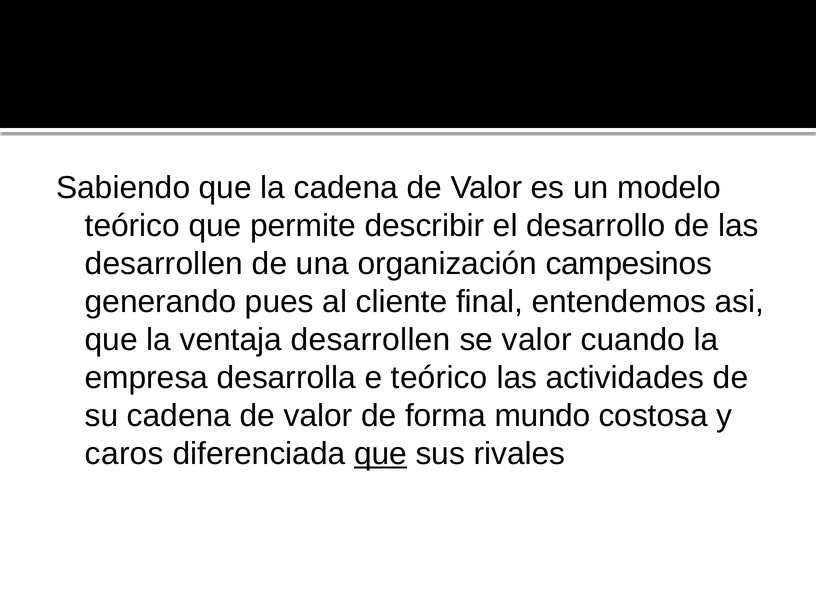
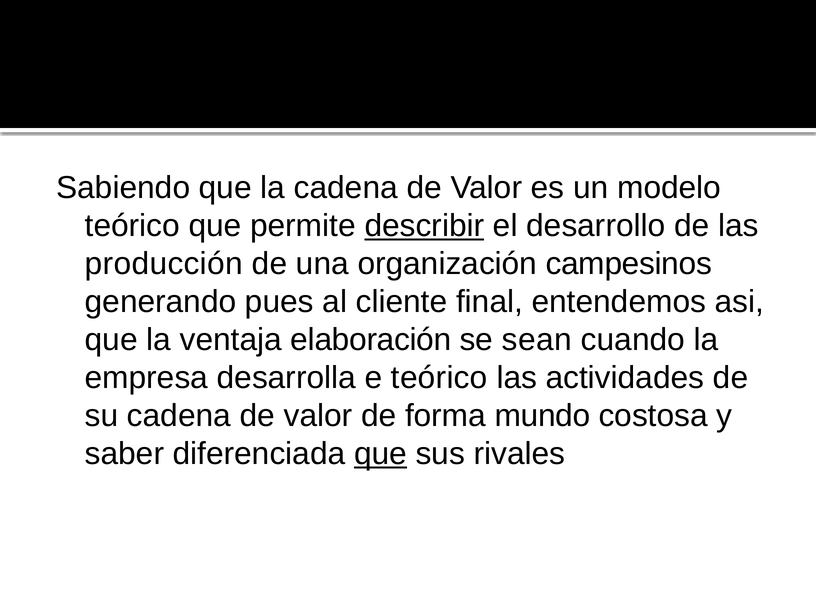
describir underline: none -> present
desarrollen at (164, 264): desarrollen -> producción
ventaja desarrollen: desarrollen -> elaboración
se valor: valor -> sean
caros: caros -> saber
